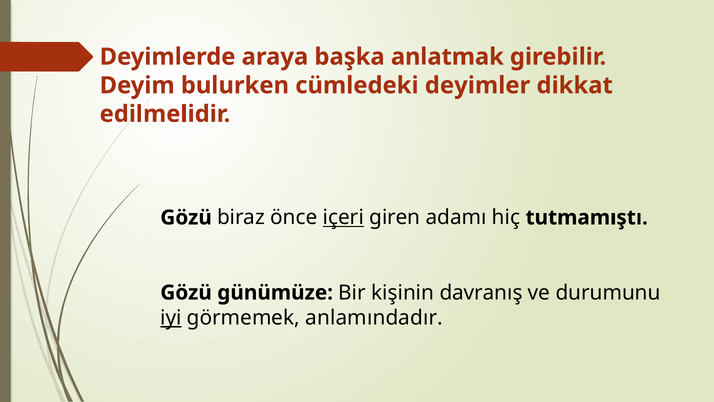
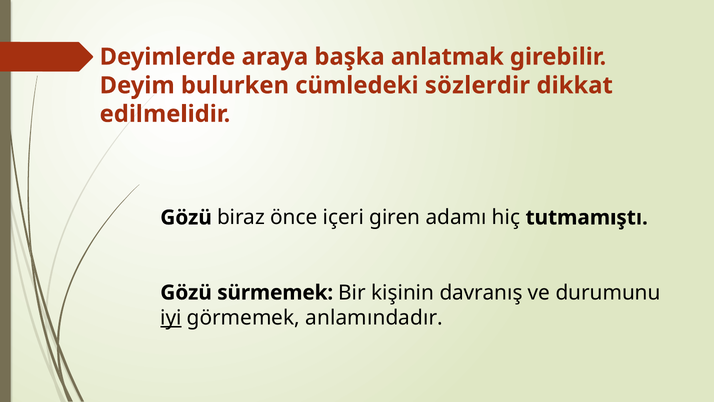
deyimler: deyimler -> sözlerdir
içeri underline: present -> none
günümüze: günümüze -> sürmemek
